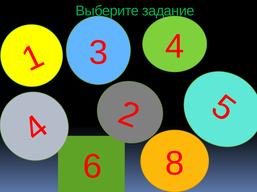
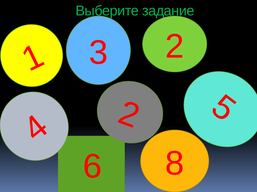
3 4: 4 -> 2
